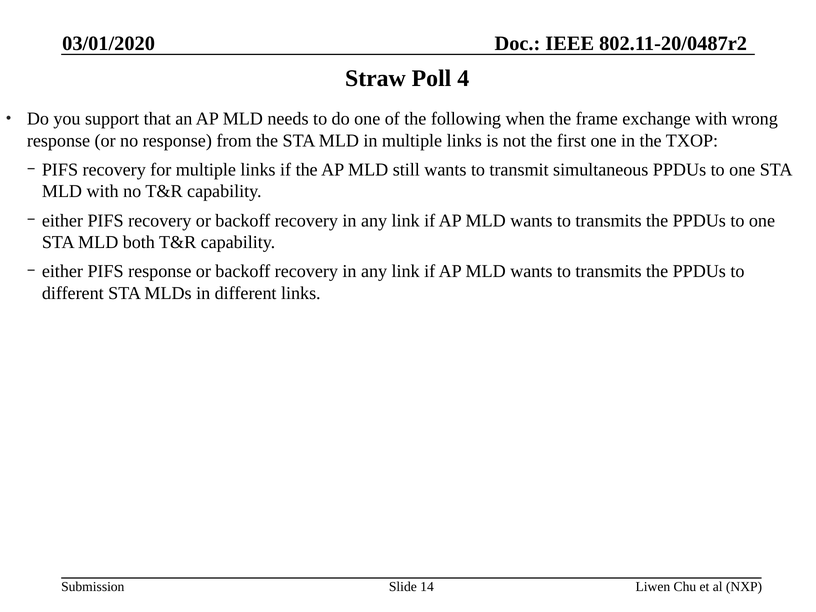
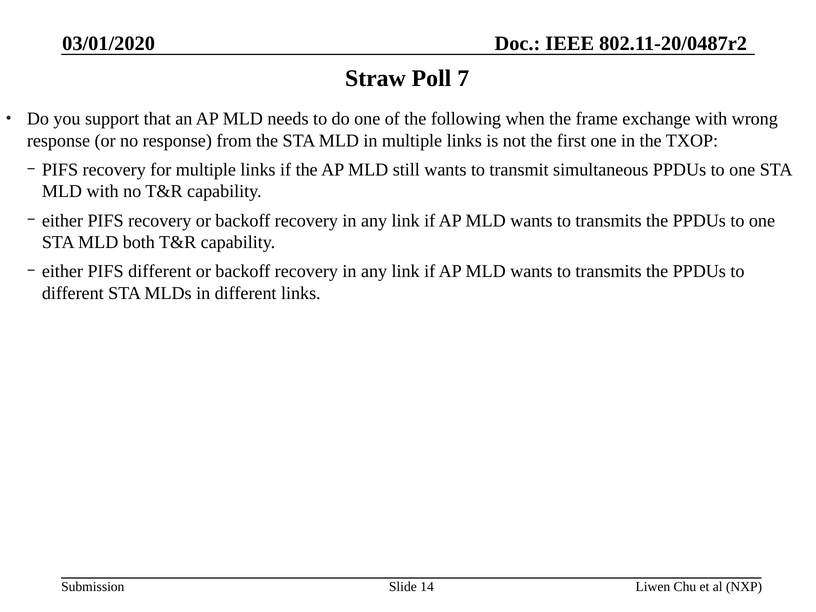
4: 4 -> 7
PIFS response: response -> different
